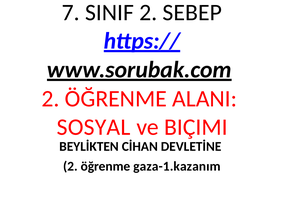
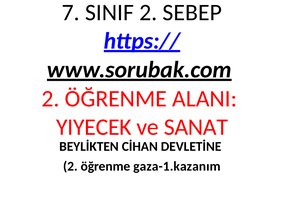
SOSYAL: SOSYAL -> YIYECEK
BIÇIMI: BIÇIMI -> SANAT
